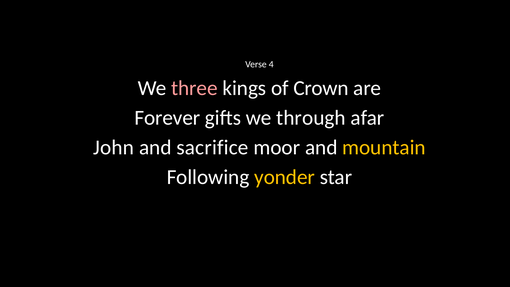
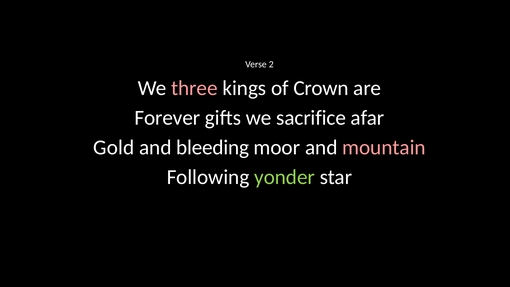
4: 4 -> 2
through: through -> sacrifice
John: John -> Gold
sacrifice: sacrifice -> bleeding
mountain colour: yellow -> pink
yonder colour: yellow -> light green
